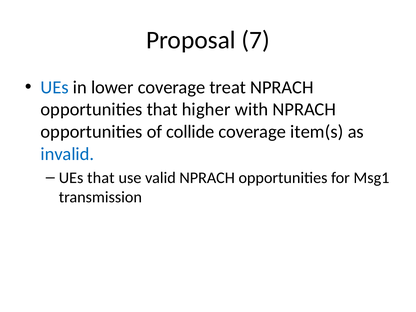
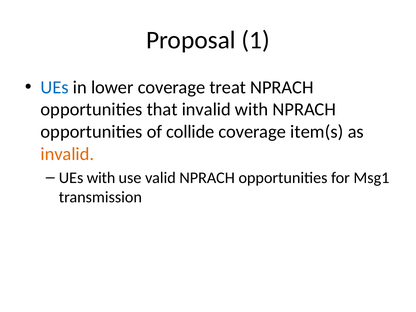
7: 7 -> 1
that higher: higher -> invalid
invalid at (67, 154) colour: blue -> orange
UEs that: that -> with
